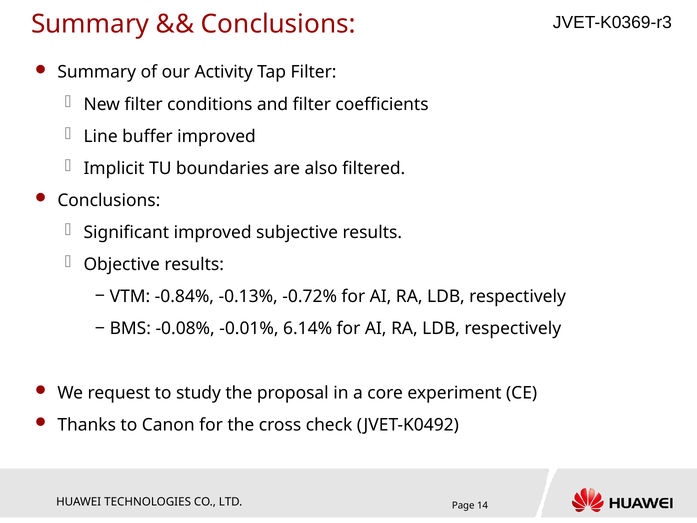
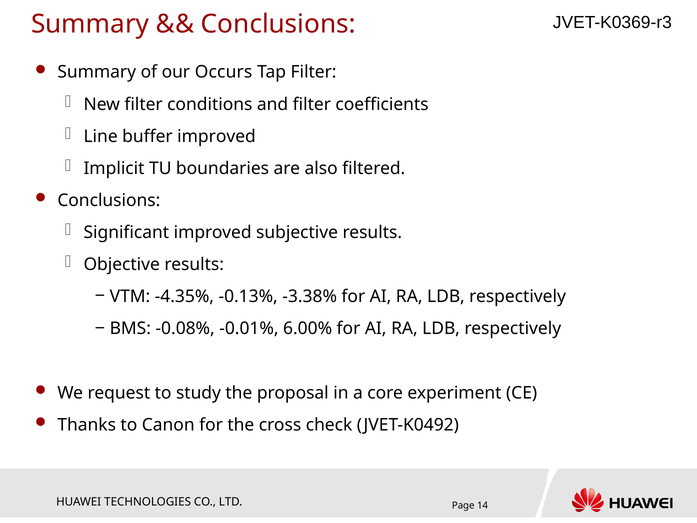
Activity: Activity -> Occurs
-0.84%: -0.84% -> -4.35%
-0.72%: -0.72% -> -3.38%
6.14%: 6.14% -> 6.00%
